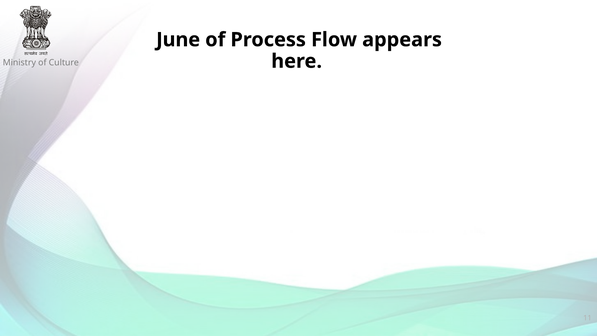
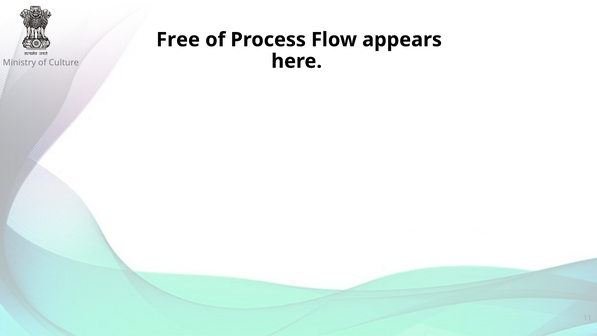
June at (178, 40): June -> Free
